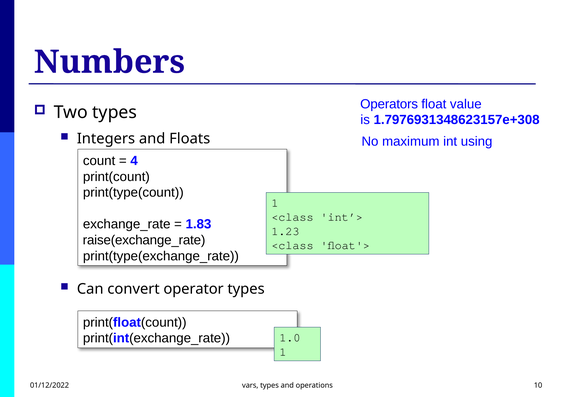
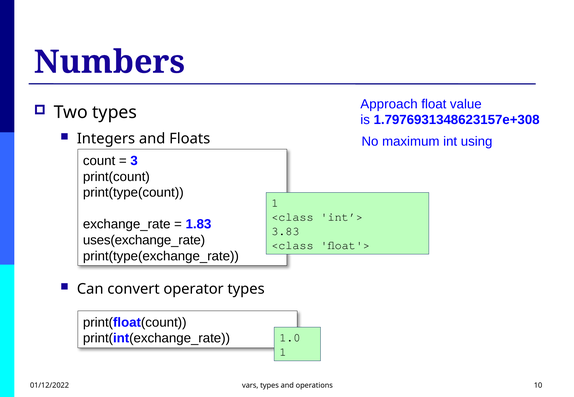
Operators: Operators -> Approach
4: 4 -> 3
1.23: 1.23 -> 3.83
raise(exchange_rate: raise(exchange_rate -> uses(exchange_rate
